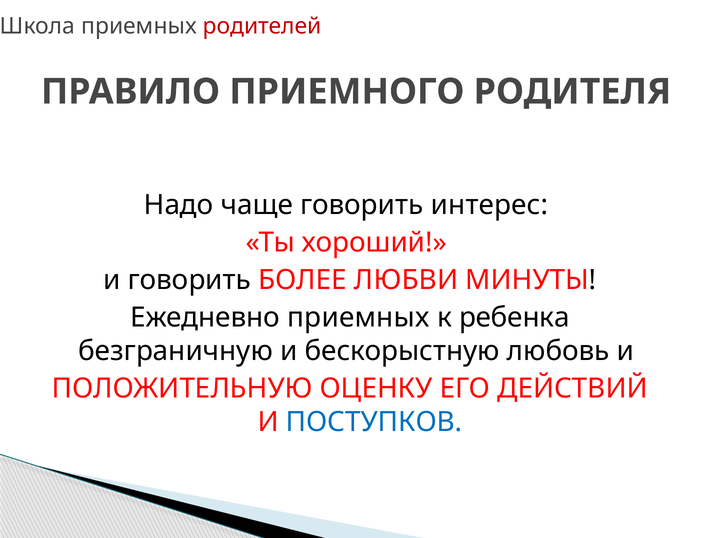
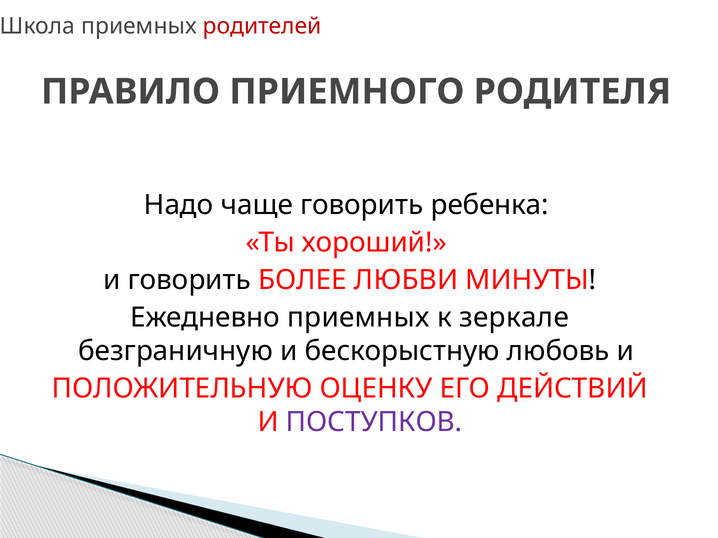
интерес: интерес -> ребенка
ребенка: ребенка -> зеркале
ПОСТУПКОВ colour: blue -> purple
